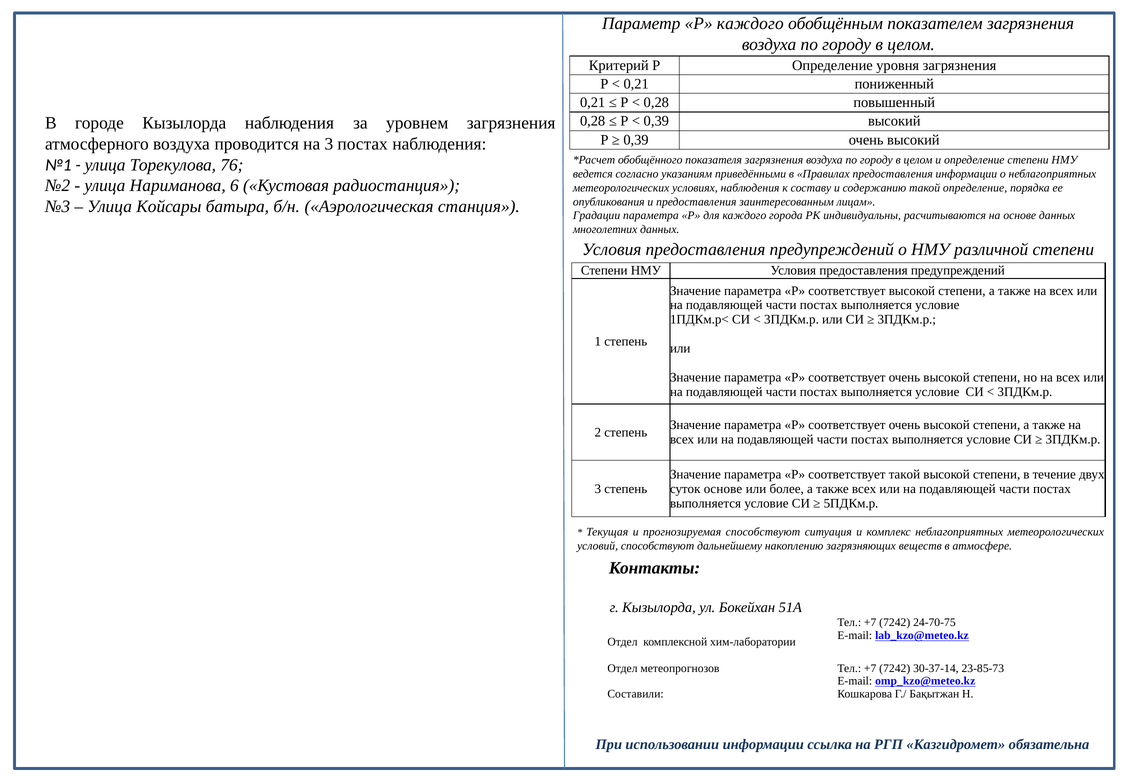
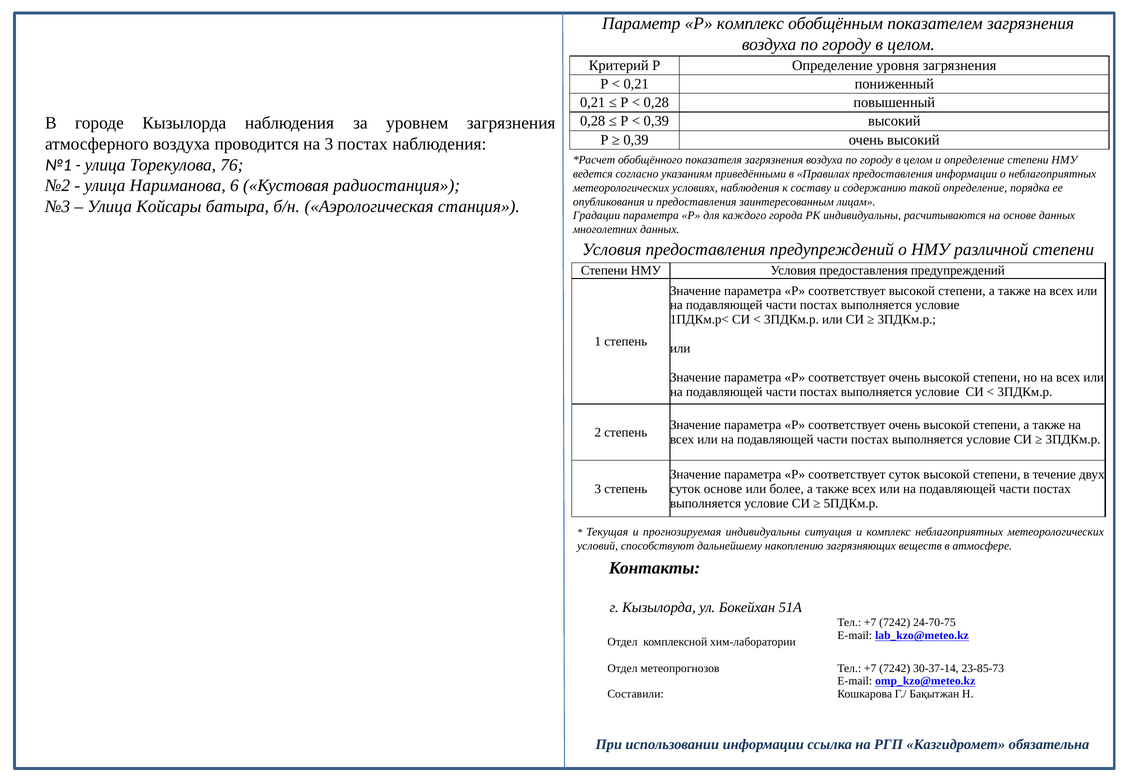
Р каждого: каждого -> комплекс
соответствует такой: такой -> суток
прогнозируемая способствуют: способствуют -> индивидуальны
